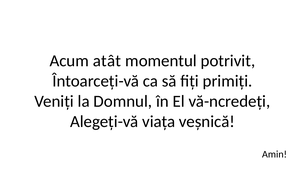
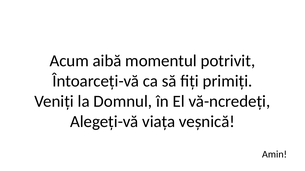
atât: atât -> aibă
